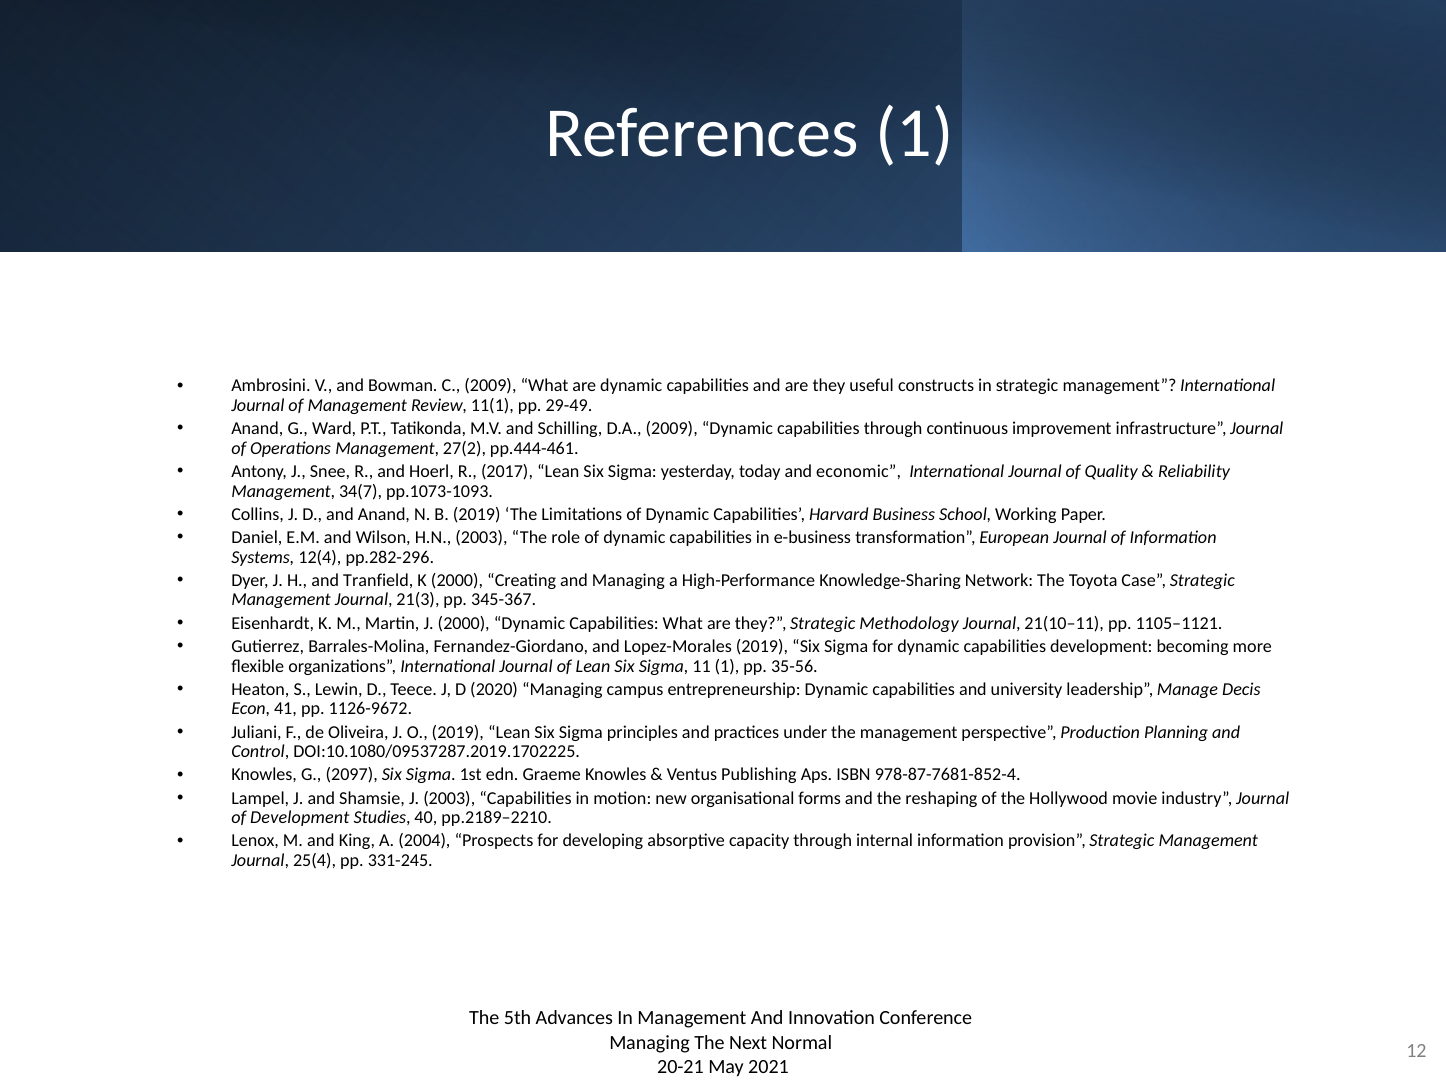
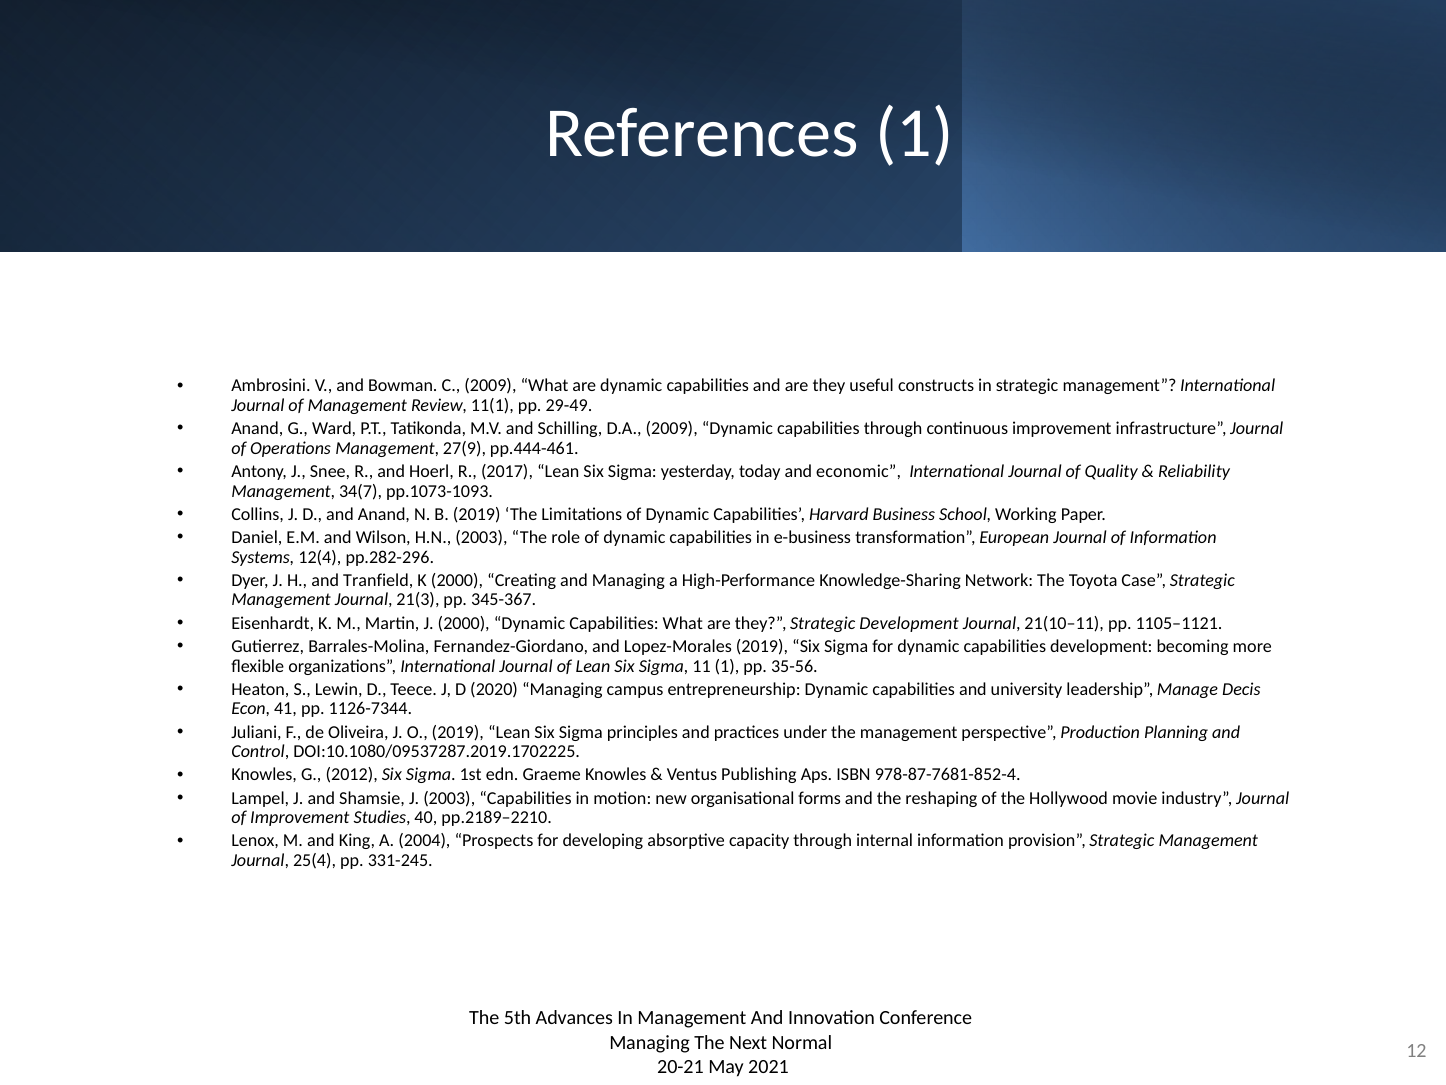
27(2: 27(2 -> 27(9
Strategic Methodology: Methodology -> Development
1126-9672: 1126-9672 -> 1126-7344
2097: 2097 -> 2012
of Development: Development -> Improvement
